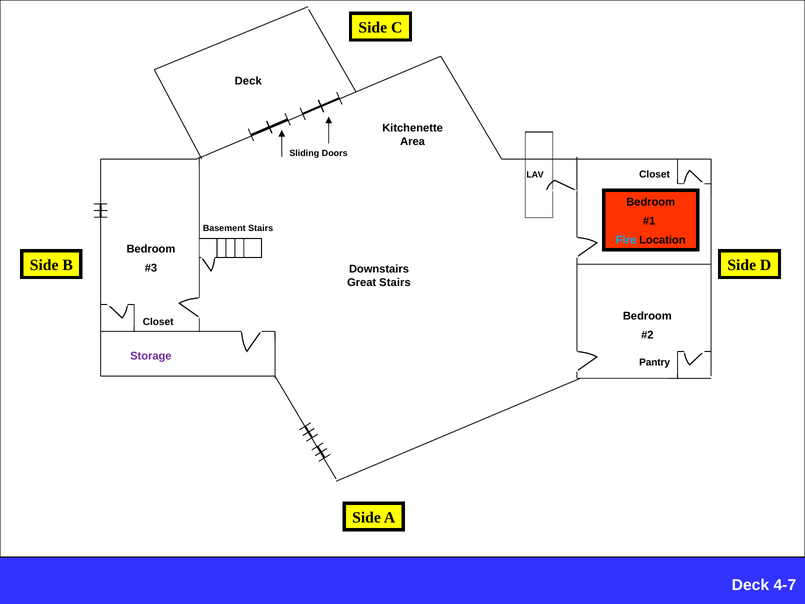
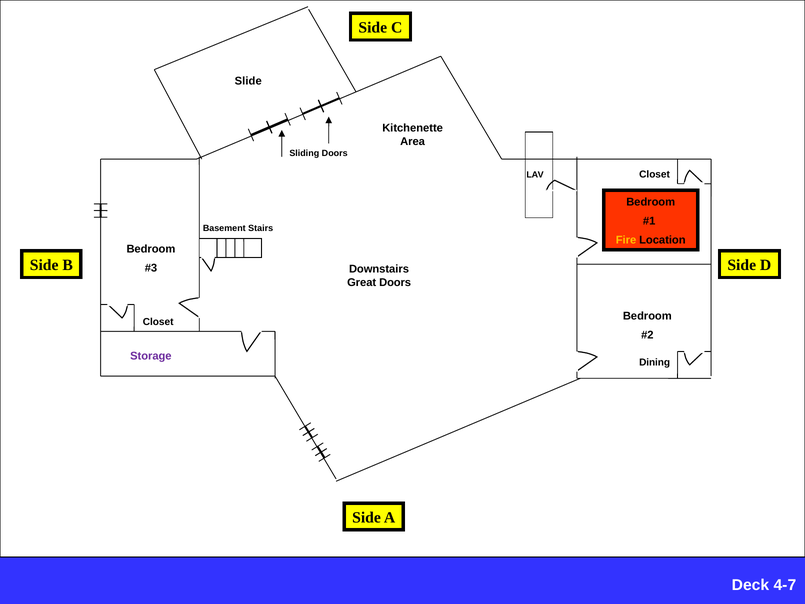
Deck at (248, 81): Deck -> Slide
Fire colour: light blue -> yellow
Great Stairs: Stairs -> Doors
Pantry: Pantry -> Dining
